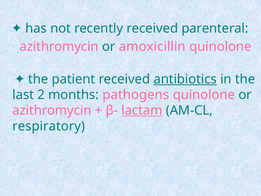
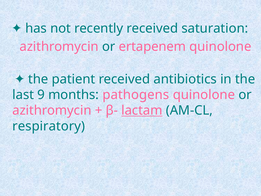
parenteral: parenteral -> saturation
amoxicillin: amoxicillin -> ertapenem
antibiotics underline: present -> none
2: 2 -> 9
